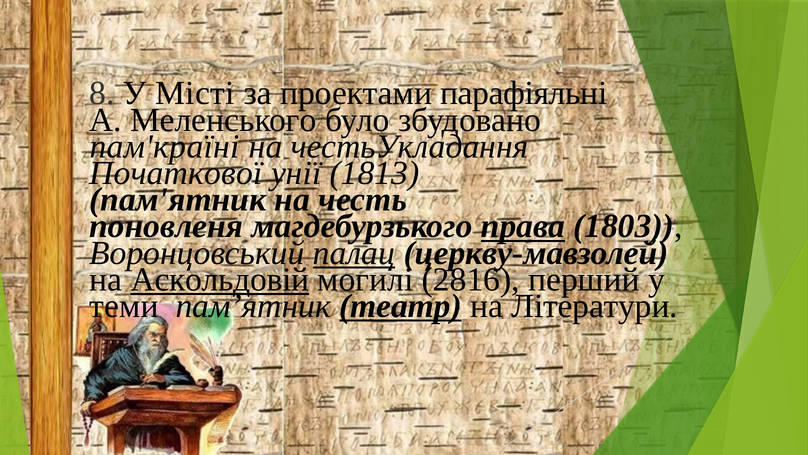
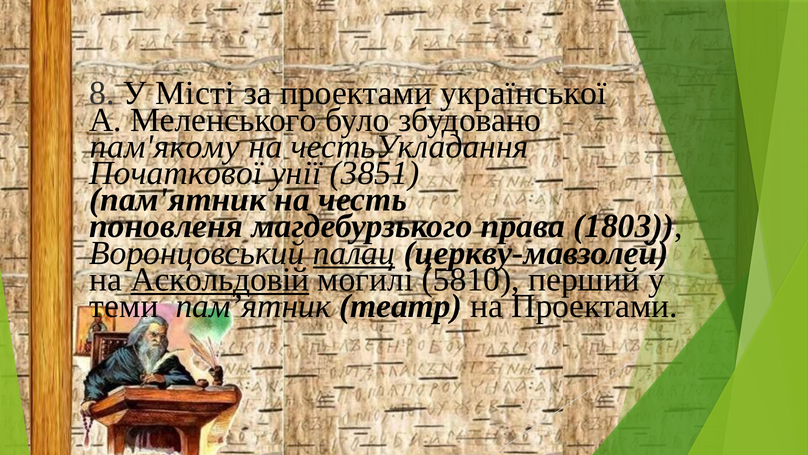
парафіяльні: парафіяльні -> української
пам'країні: пам'країні -> пам'якому
1813: 1813 -> 3851
права underline: present -> none
2816: 2816 -> 5810
театр underline: present -> none
на Літератури: Літератури -> Проектами
